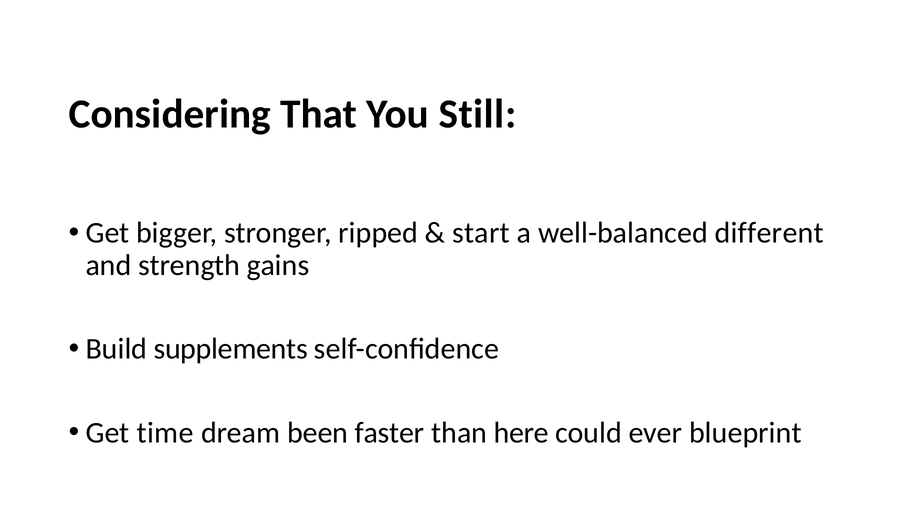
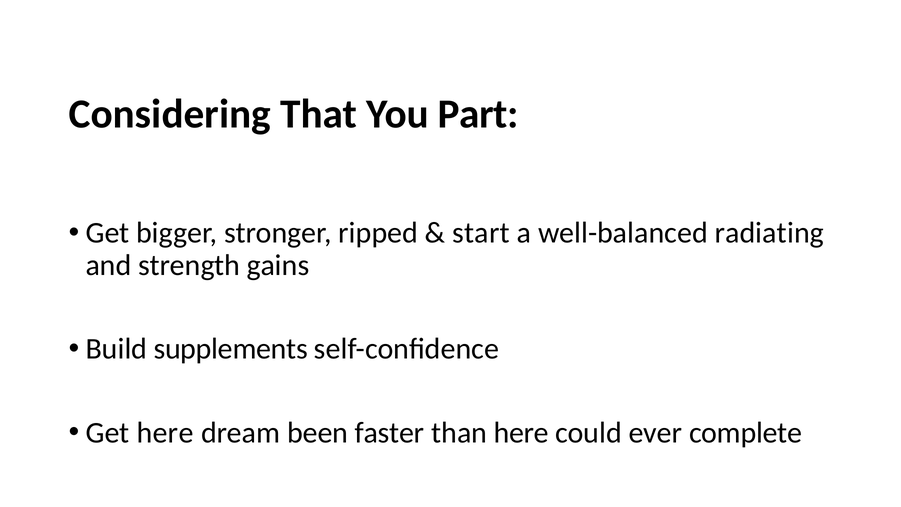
Still: Still -> Part
different: different -> radiating
Get time: time -> here
blueprint: blueprint -> complete
